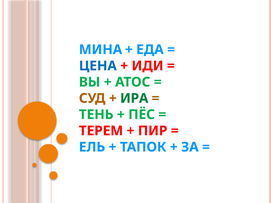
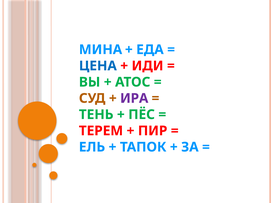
ИРА colour: green -> purple
